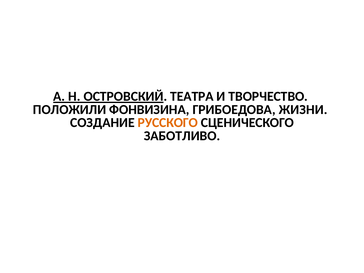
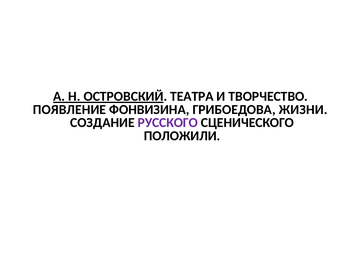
ПОЛОЖИЛИ: ПОЛОЖИЛИ -> ПОЯВЛЕНИЕ
РУССКОГО colour: orange -> purple
ЗАБОТЛИВО: ЗАБОТЛИВО -> ПОЛОЖИЛИ
